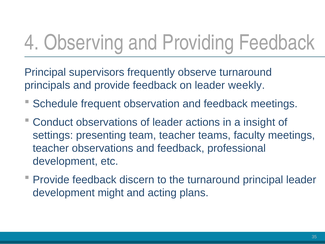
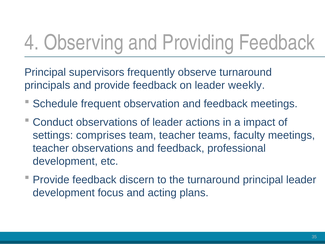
insight: insight -> impact
presenting: presenting -> comprises
might: might -> focus
